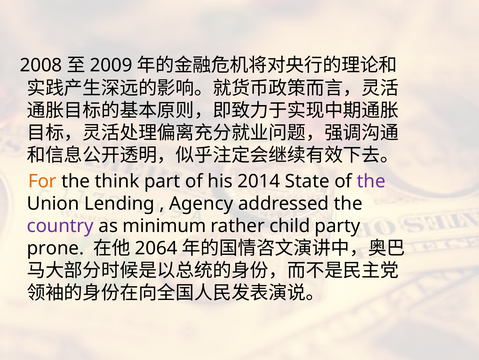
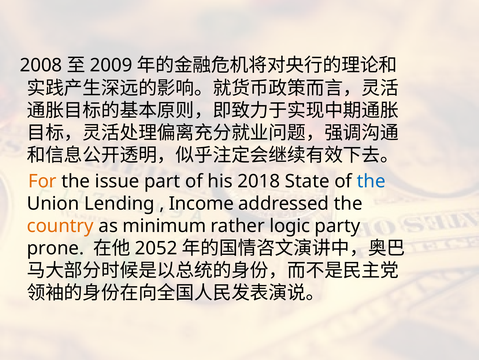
think: think -> issue
2014: 2014 -> 2018
the at (371, 181) colour: purple -> blue
Agency: Agency -> Income
country colour: purple -> orange
child: child -> logic
2064: 2064 -> 2052
